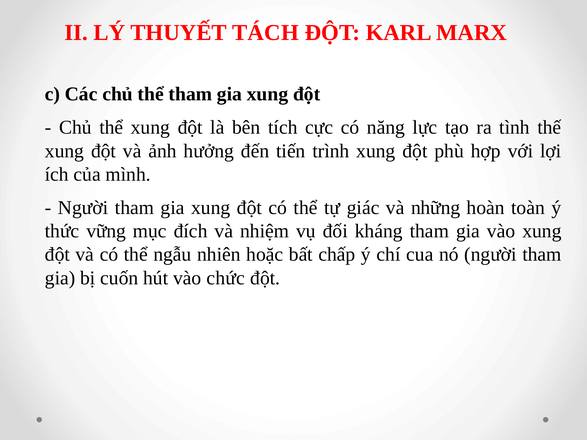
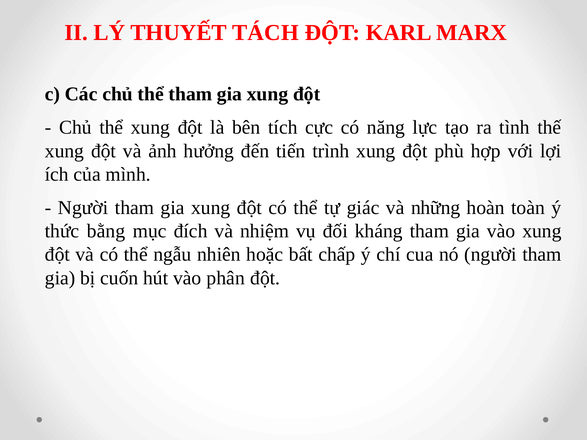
vững: vững -> bằng
chức: chức -> phân
